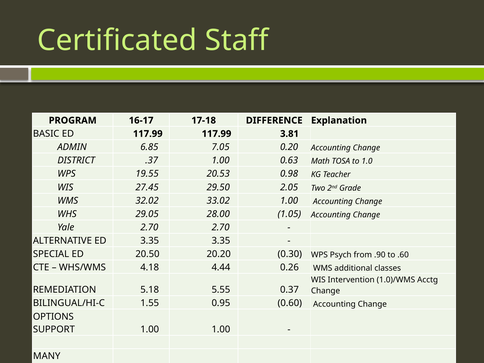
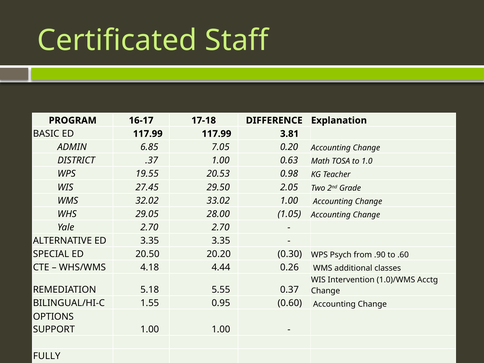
MANY: MANY -> FULLY
